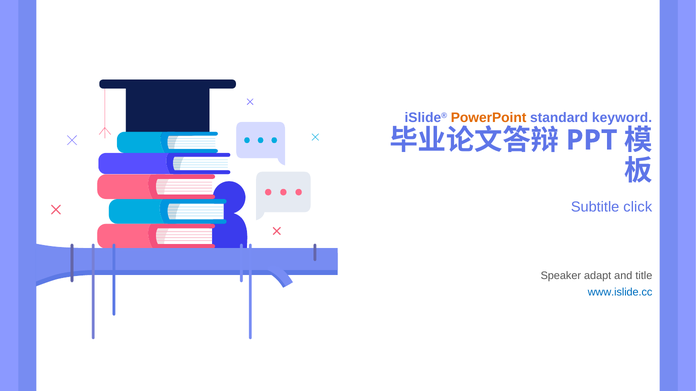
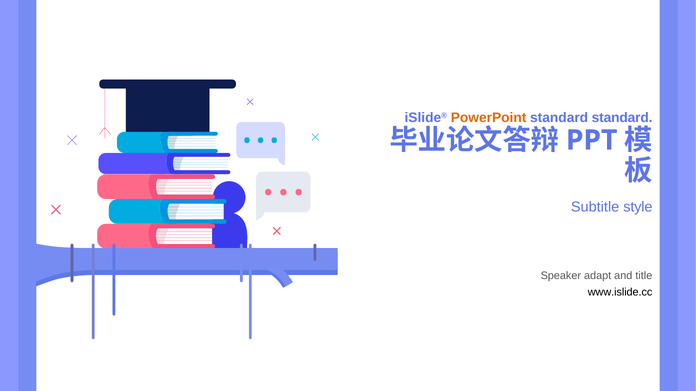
standard keyword: keyword -> standard
click: click -> style
www.islide.cc colour: blue -> black
